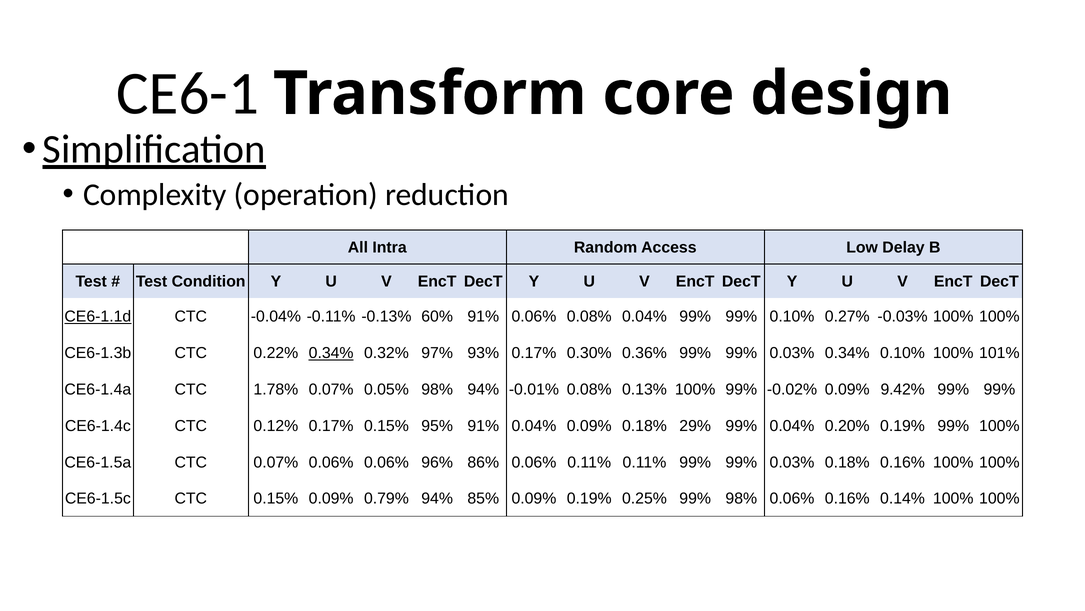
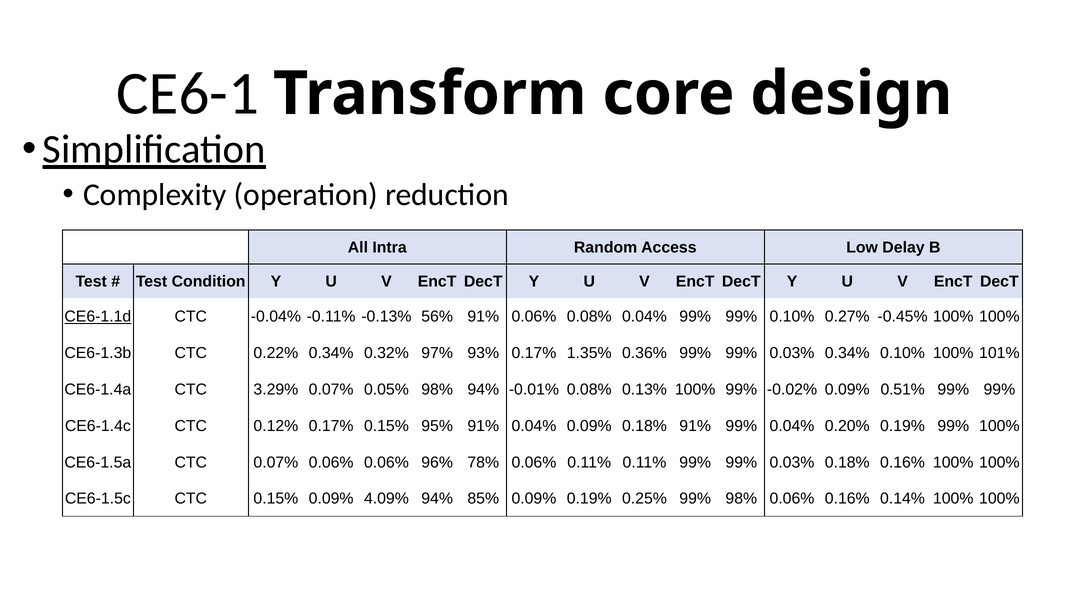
60%: 60% -> 56%
-0.03%: -0.03% -> -0.45%
0.34% at (331, 353) underline: present -> none
0.30%: 0.30% -> 1.35%
1.78%: 1.78% -> 3.29%
9.42%: 9.42% -> 0.51%
0.18% 29%: 29% -> 91%
86%: 86% -> 78%
0.79%: 0.79% -> 4.09%
